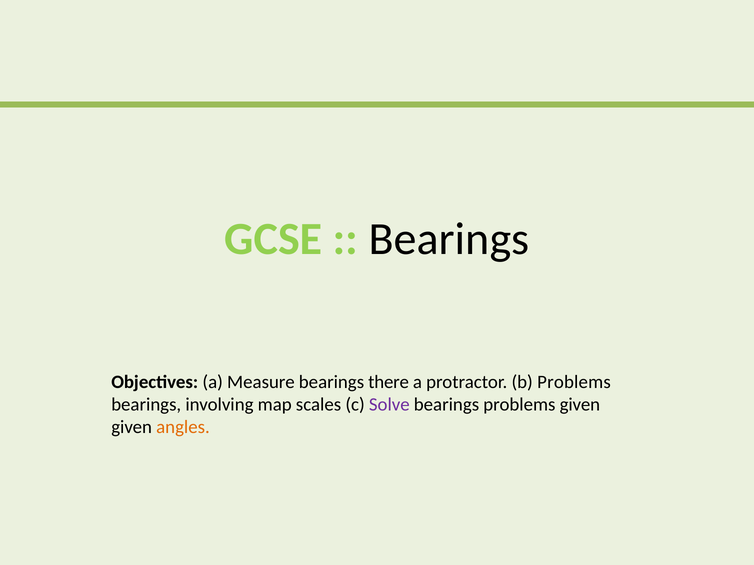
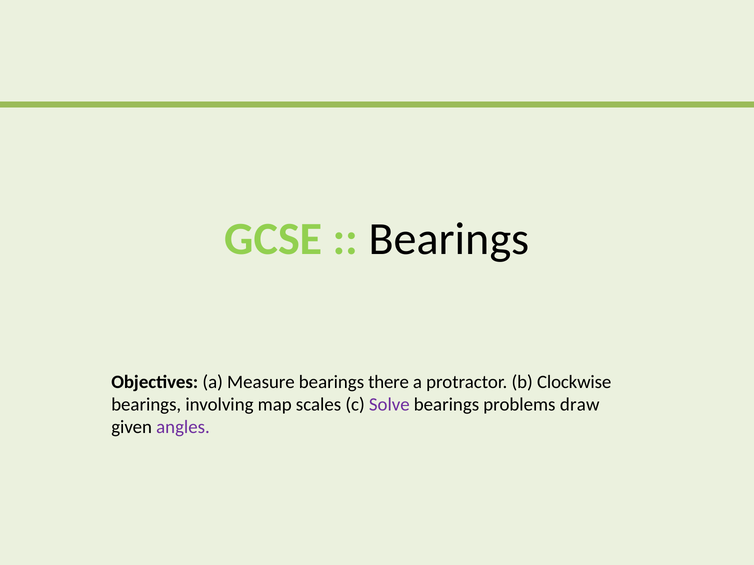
b Problems: Problems -> Clockwise
problems given: given -> draw
angles colour: orange -> purple
